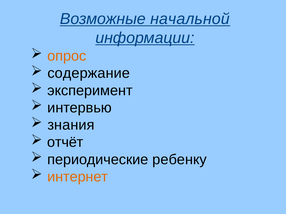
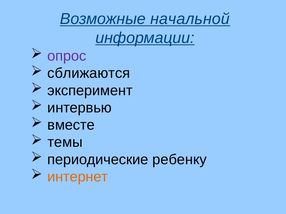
опрос colour: orange -> purple
содержание: содержание -> сближаются
знания: знания -> вместе
отчёт: отчёт -> темы
